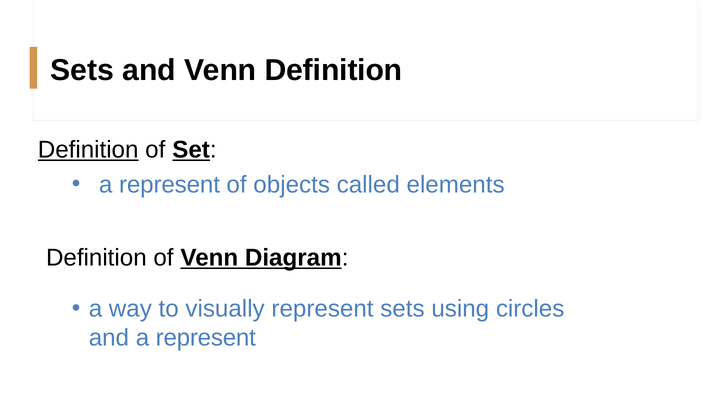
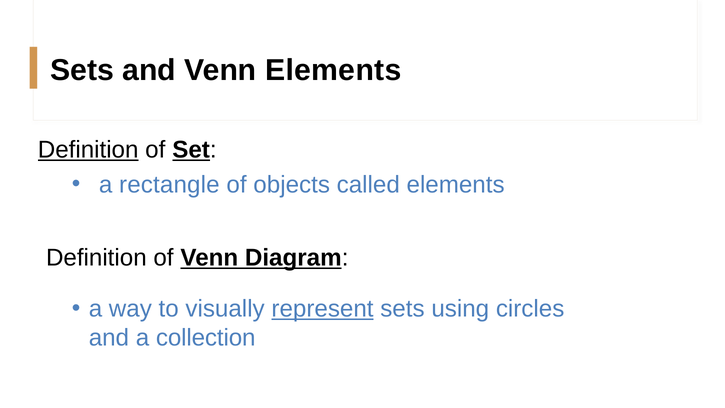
Venn Definition: Definition -> Elements
represent at (170, 184): represent -> rectangle
represent at (323, 309) underline: none -> present
and a represent: represent -> collection
